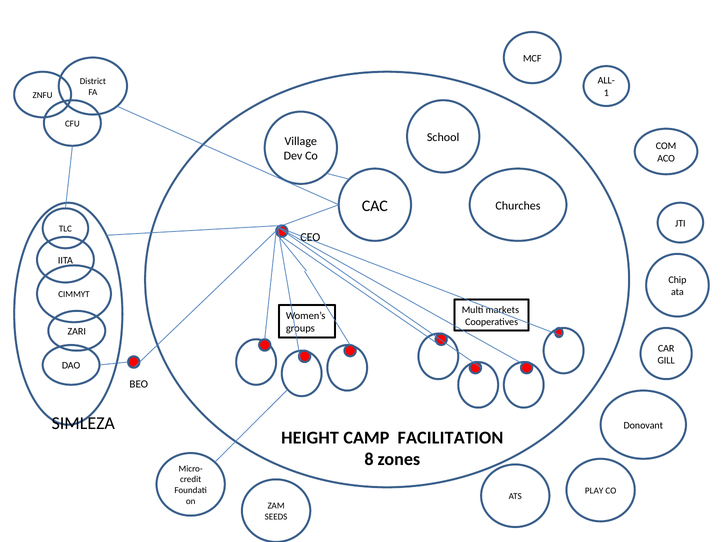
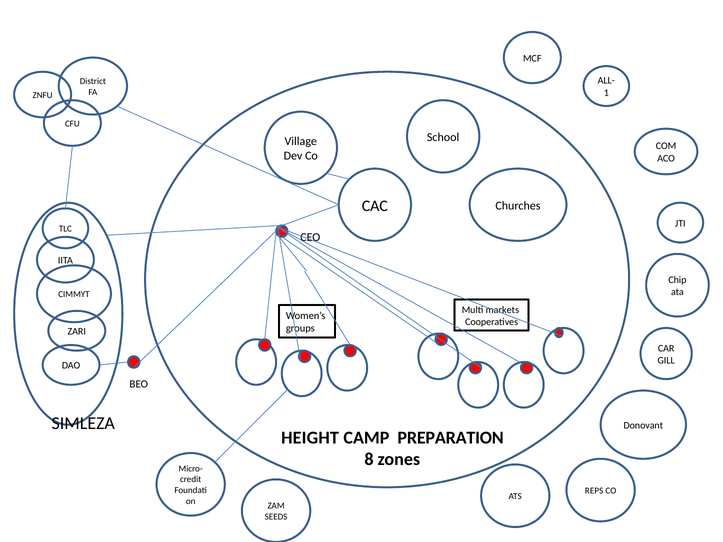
FACILITATION: FACILITATION -> PREPARATION
PLAY: PLAY -> REPS
